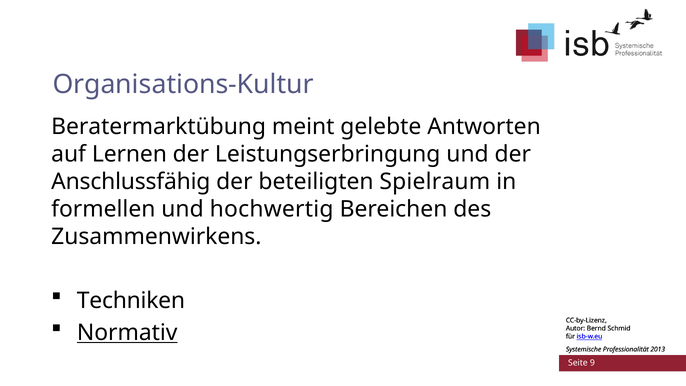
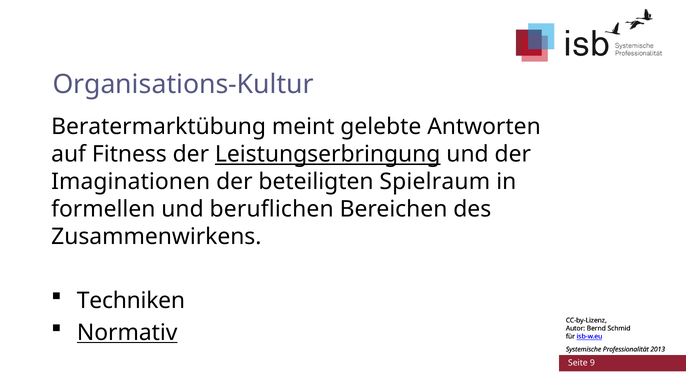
Lernen: Lernen -> Fitness
Leistungserbringung underline: none -> present
Anschlussfähig: Anschlussfähig -> Imaginationen
hochwertig: hochwertig -> beruflichen
